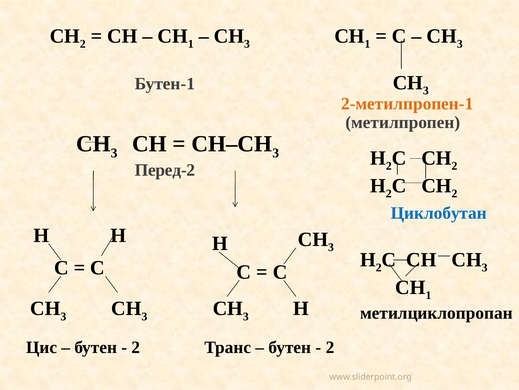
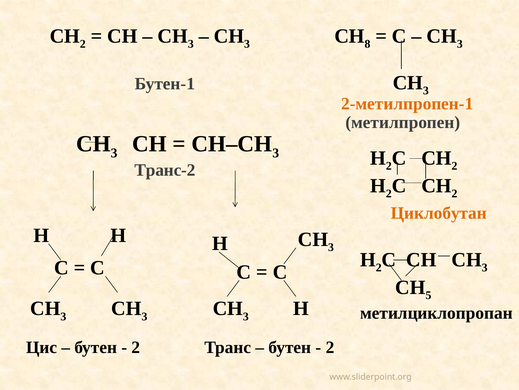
1 at (191, 44): 1 -> 3
1 at (367, 44): 1 -> 8
Перед-2: Перед-2 -> Транс-2
Циклобутан colour: blue -> orange
1 at (428, 295): 1 -> 5
